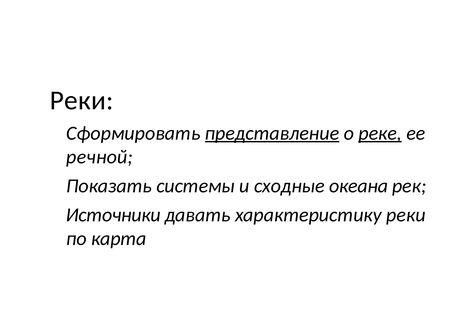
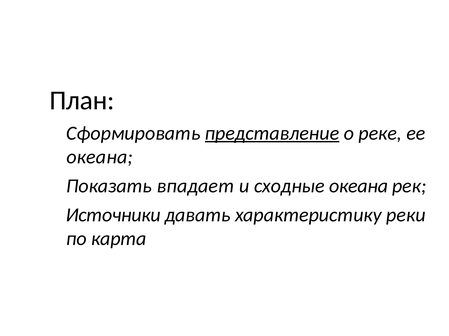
Реки at (82, 101): Реки -> План
реке underline: present -> none
речной at (100, 157): речной -> океана
системы: системы -> впадает
